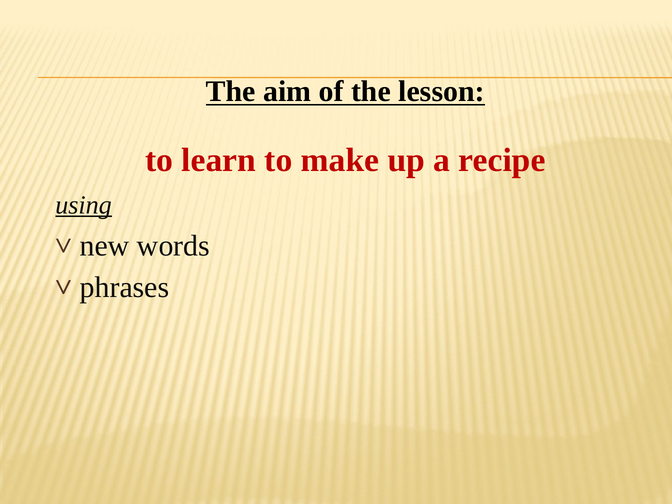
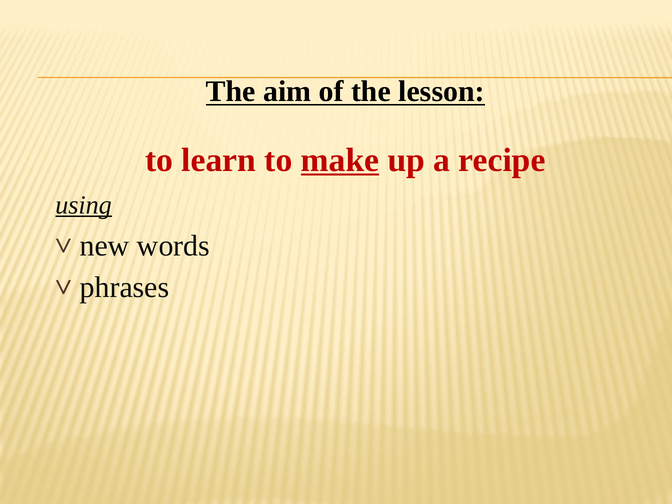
make underline: none -> present
